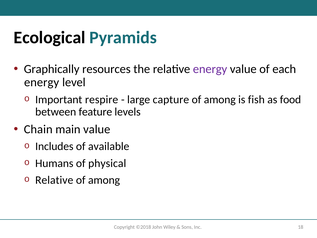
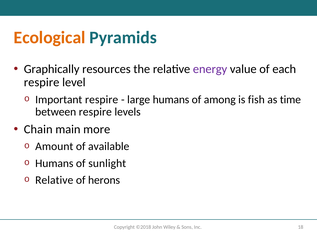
Ecological colour: black -> orange
energy at (42, 82): energy -> respire
large capture: capture -> humans
food: food -> time
between feature: feature -> respire
main value: value -> more
Includes: Includes -> Amount
physical: physical -> sunlight
among at (104, 180): among -> herons
